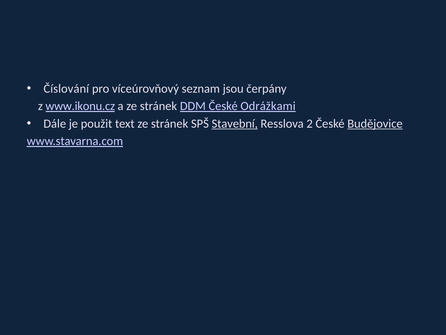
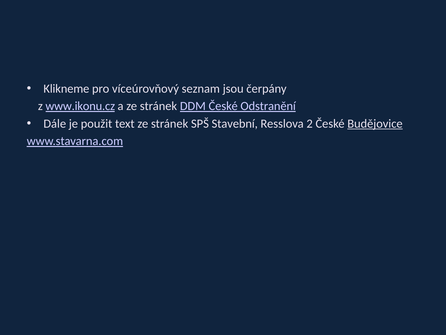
Číslování: Číslování -> Klikneme
Odrážkami: Odrážkami -> Odstranění
Stavební underline: present -> none
